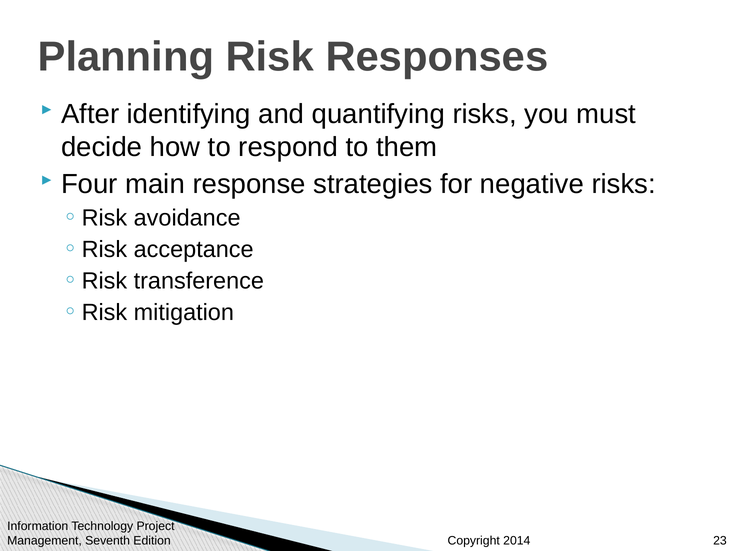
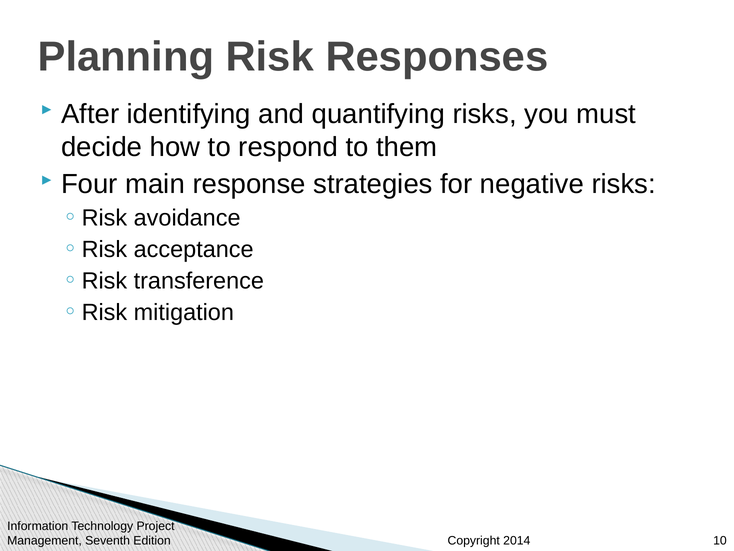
23: 23 -> 10
